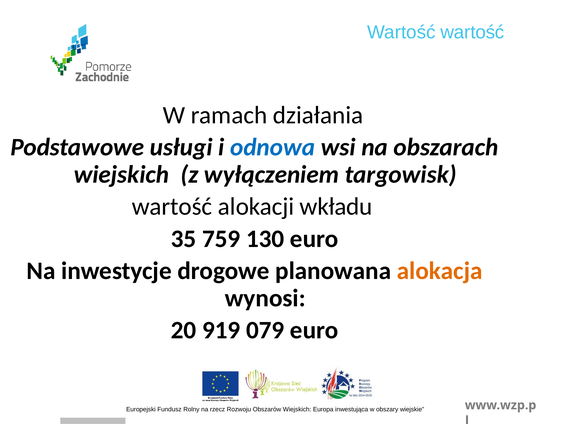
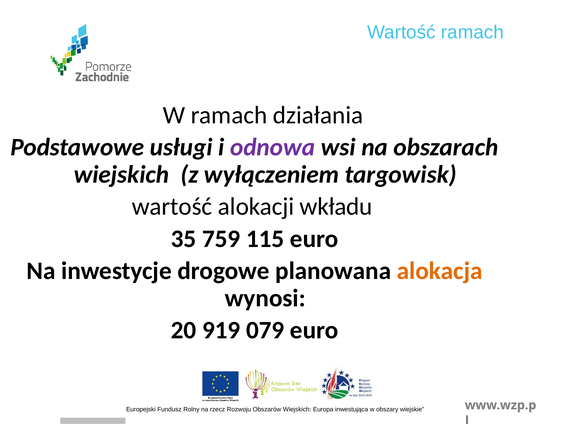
Wartość wartość: wartość -> ramach
odnowa colour: blue -> purple
130: 130 -> 115
